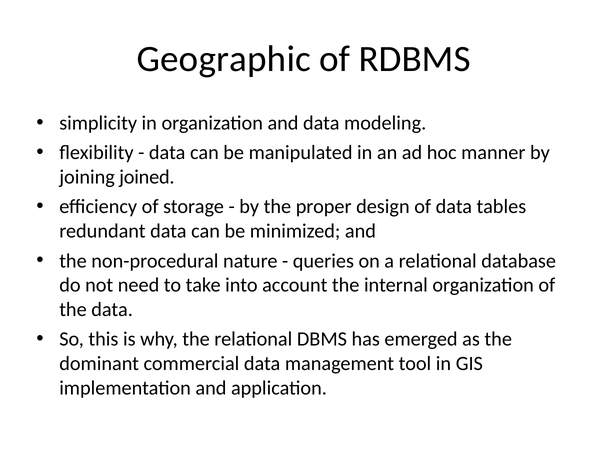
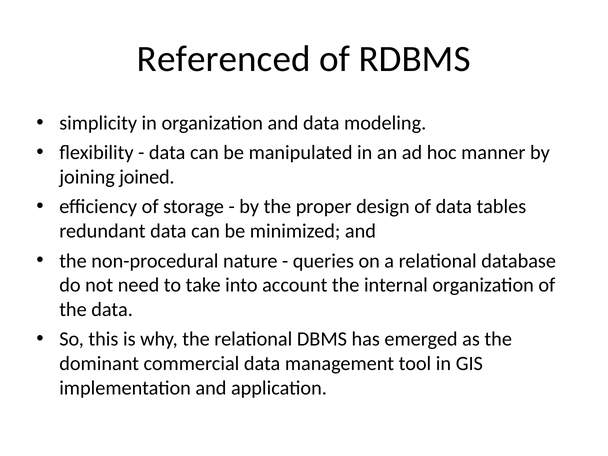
Geographic: Geographic -> Referenced
